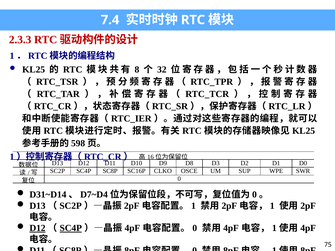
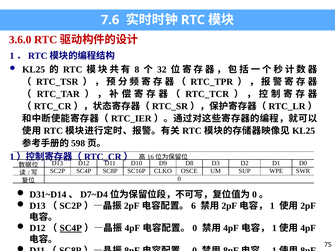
7.4: 7.4 -> 7.6
2.3.3: 2.3.3 -> 3.6.0
1 at (193, 206): 1 -> 6
D12 at (37, 228) underline: present -> none
